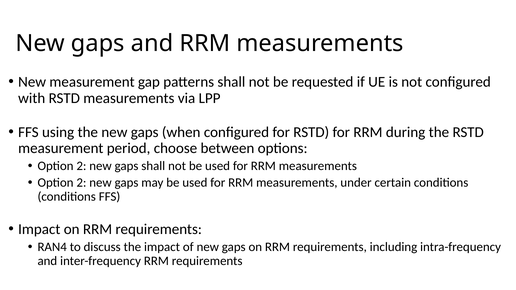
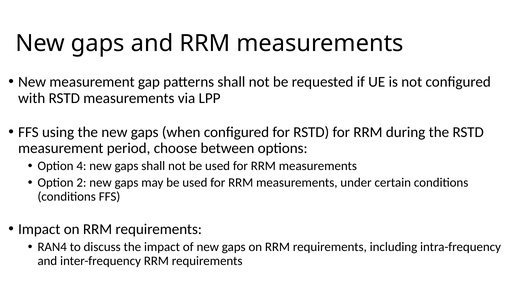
2 at (81, 166): 2 -> 4
